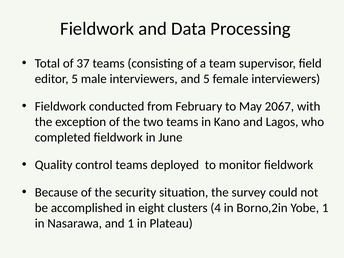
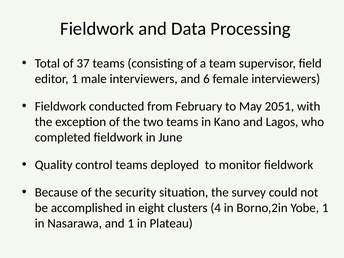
editor 5: 5 -> 1
and 5: 5 -> 6
2067: 2067 -> 2051
